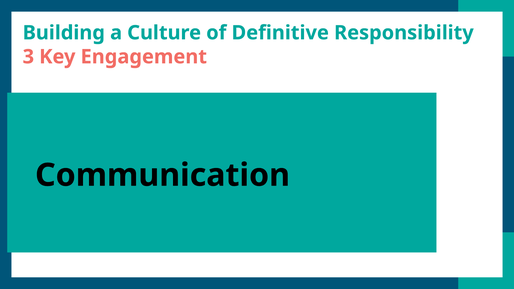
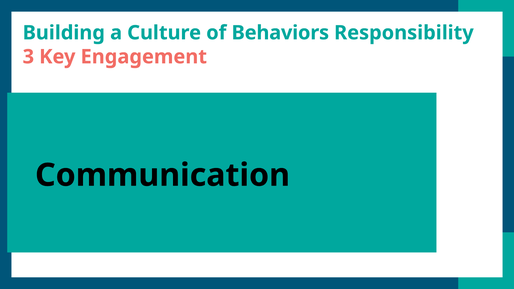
Definitive: Definitive -> Behaviors
